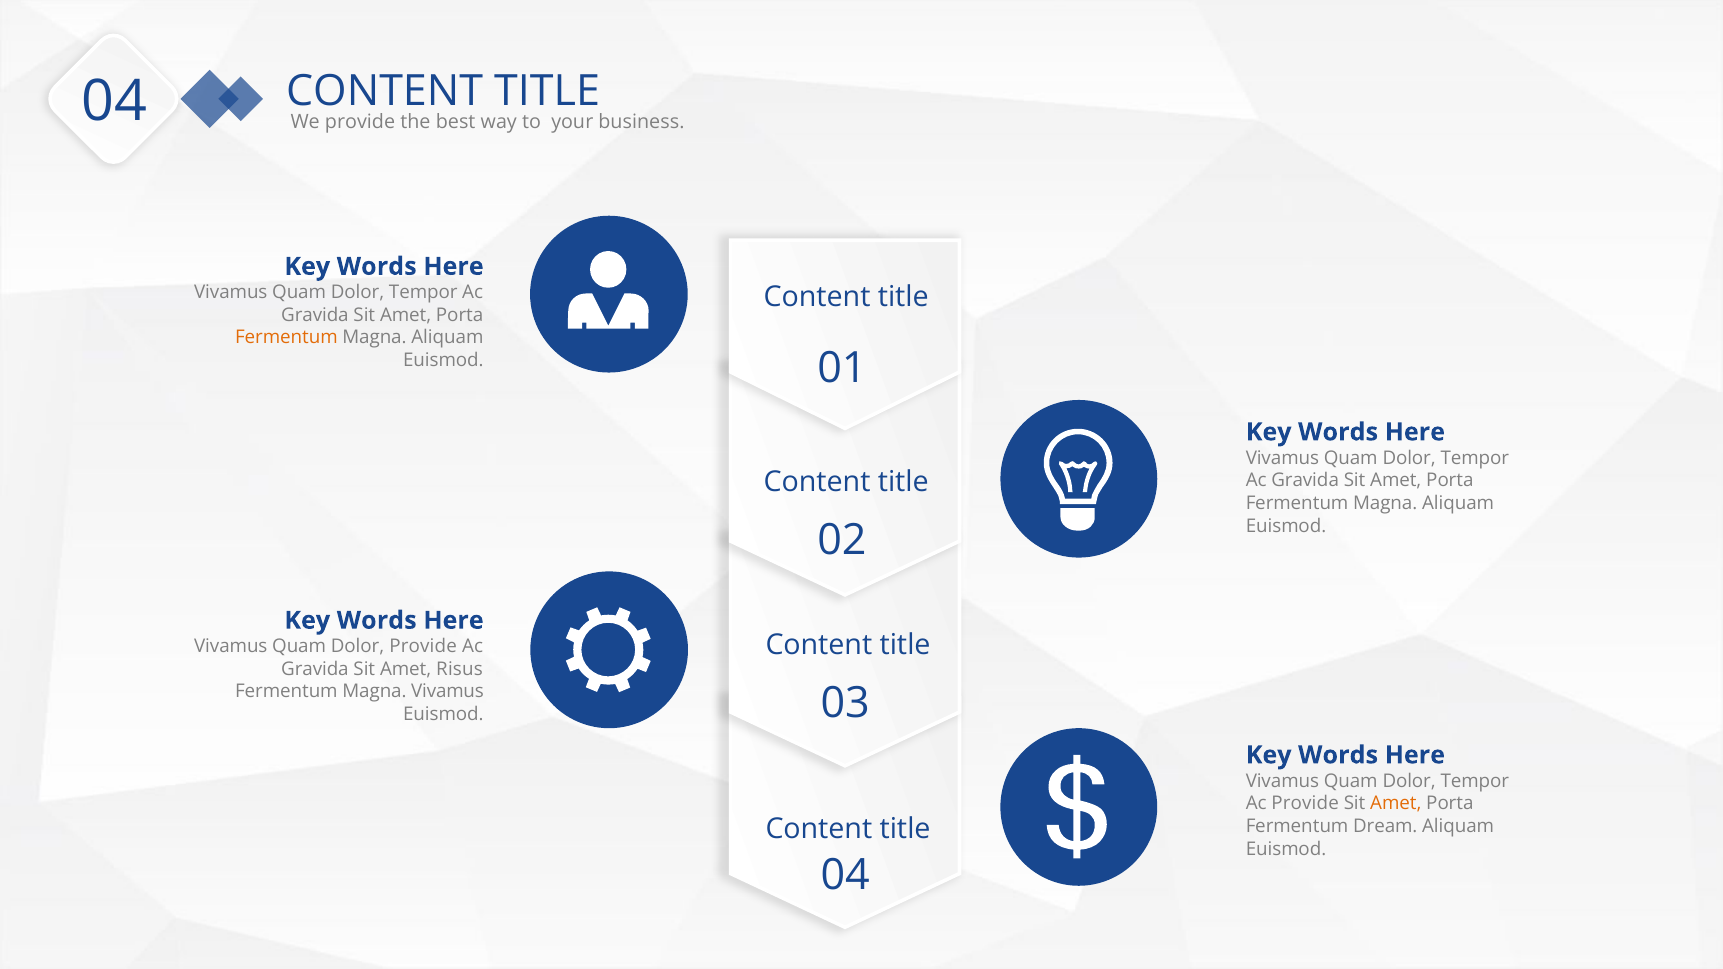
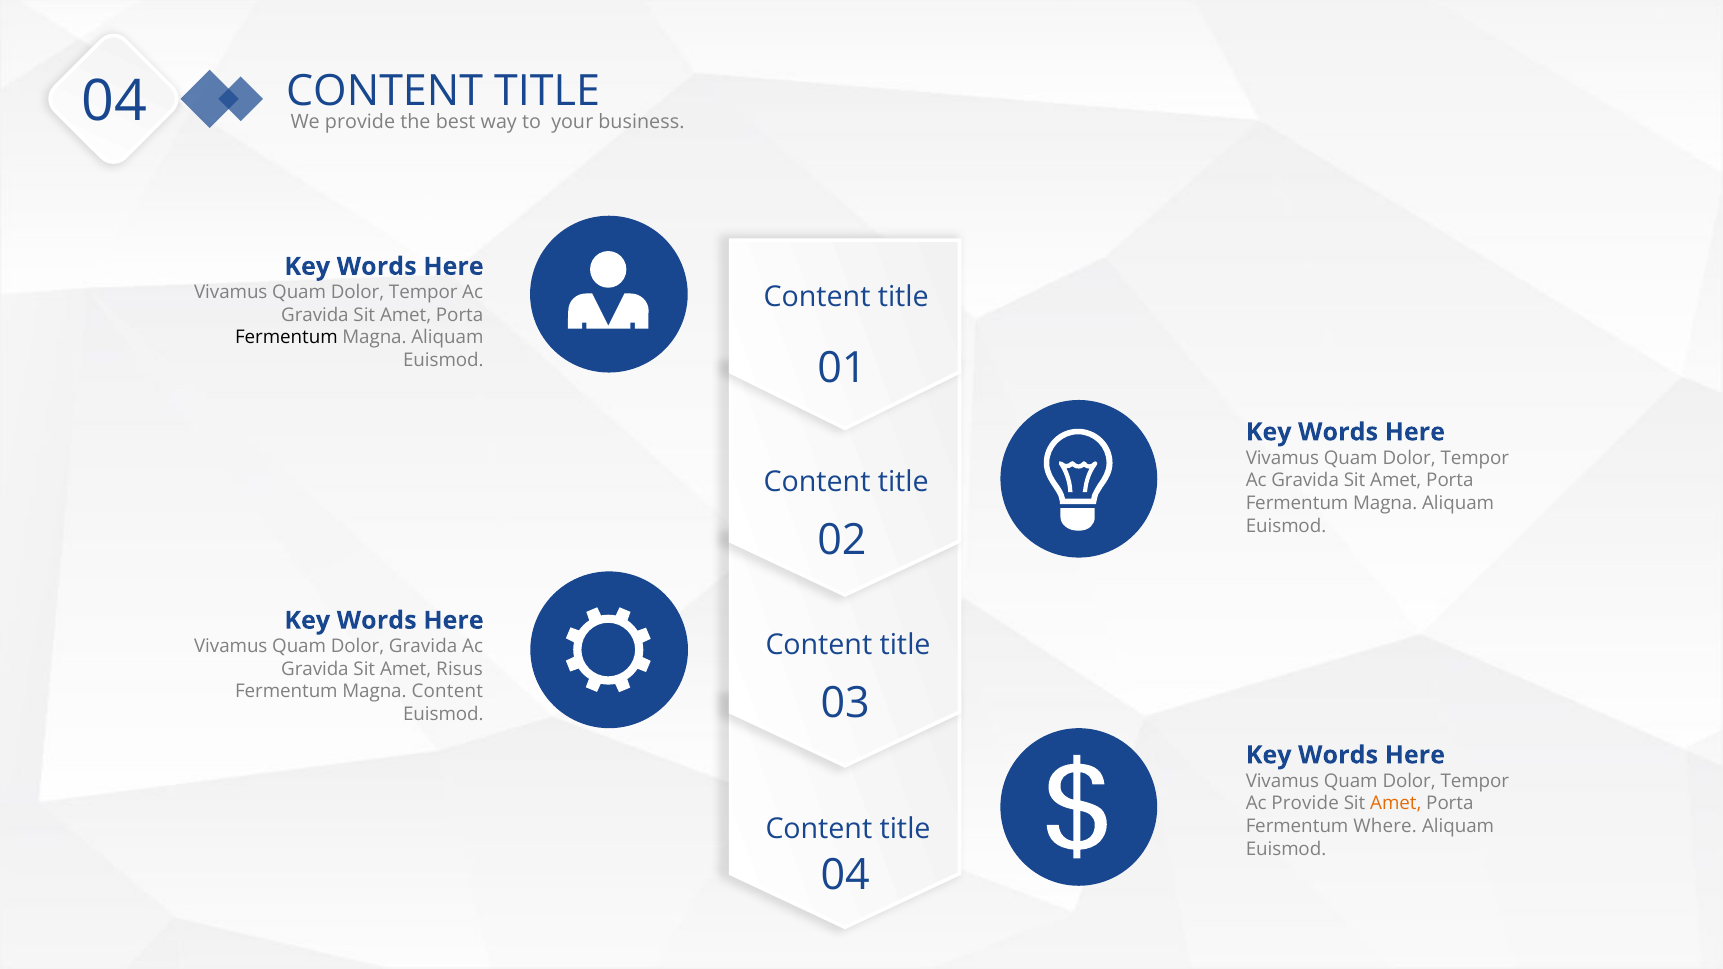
Fermentum at (286, 338) colour: orange -> black
Dolor Provide: Provide -> Gravida
Magna Vivamus: Vivamus -> Content
Dream: Dream -> Where
